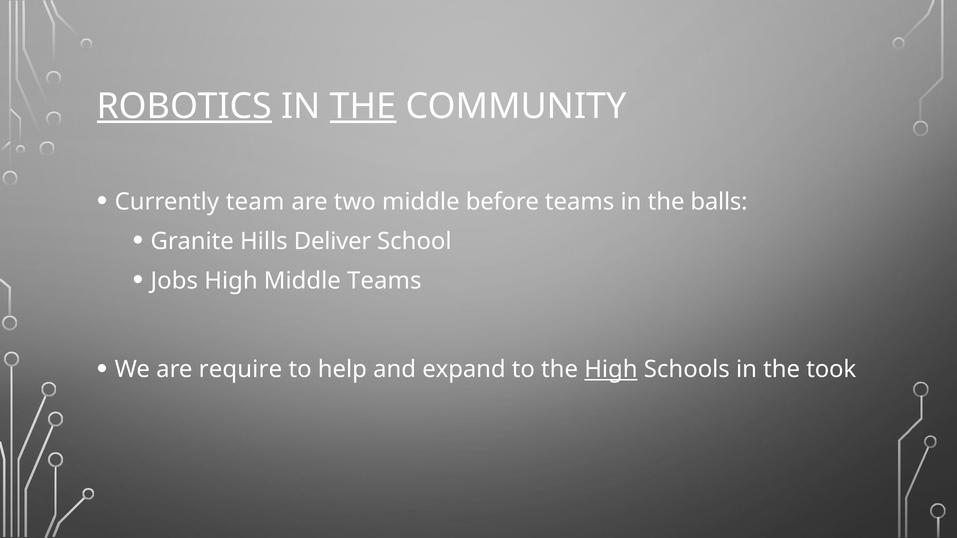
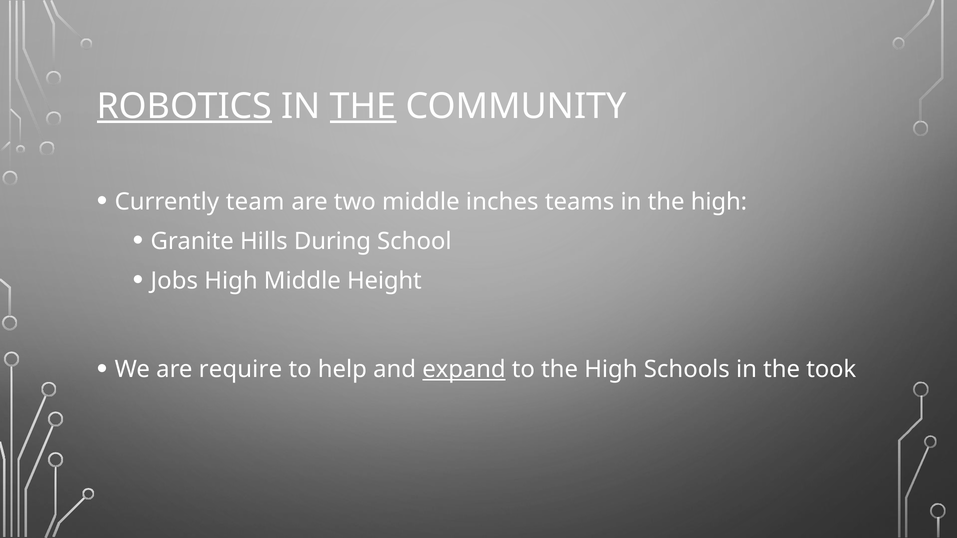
before: before -> inches
in the balls: balls -> high
Deliver: Deliver -> During
Middle Teams: Teams -> Height
expand underline: none -> present
High at (611, 370) underline: present -> none
